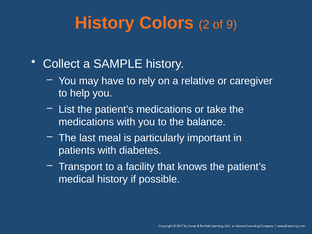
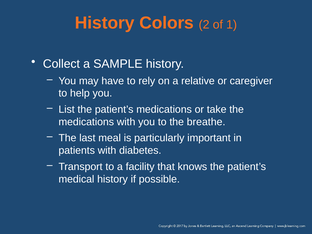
9: 9 -> 1
balance: balance -> breathe
